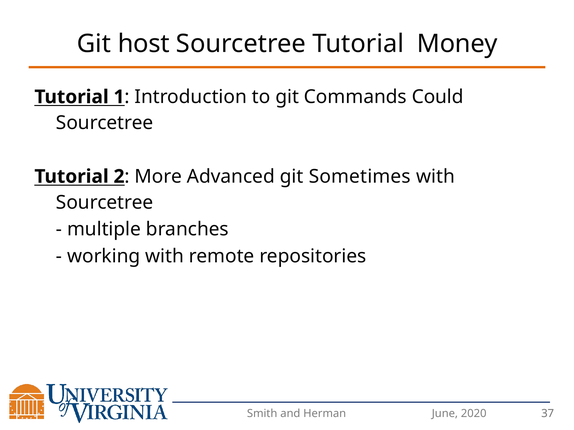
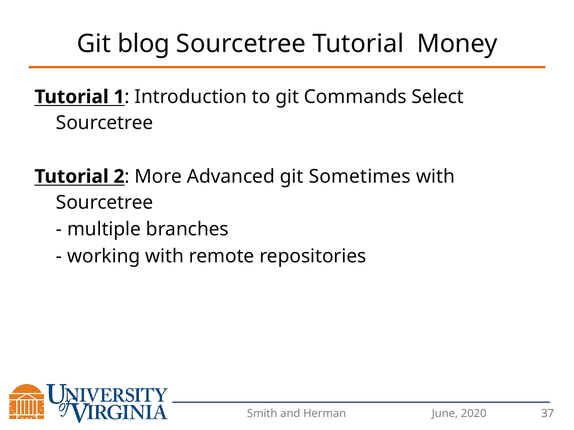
host: host -> blog
Could: Could -> Select
